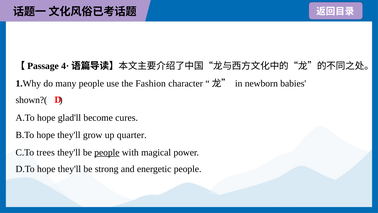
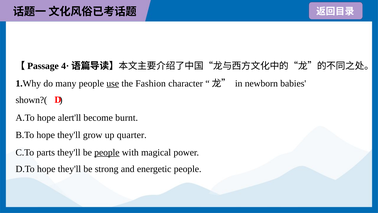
use underline: none -> present
glad'll: glad'll -> alert'll
cures: cures -> burnt
trees: trees -> parts
